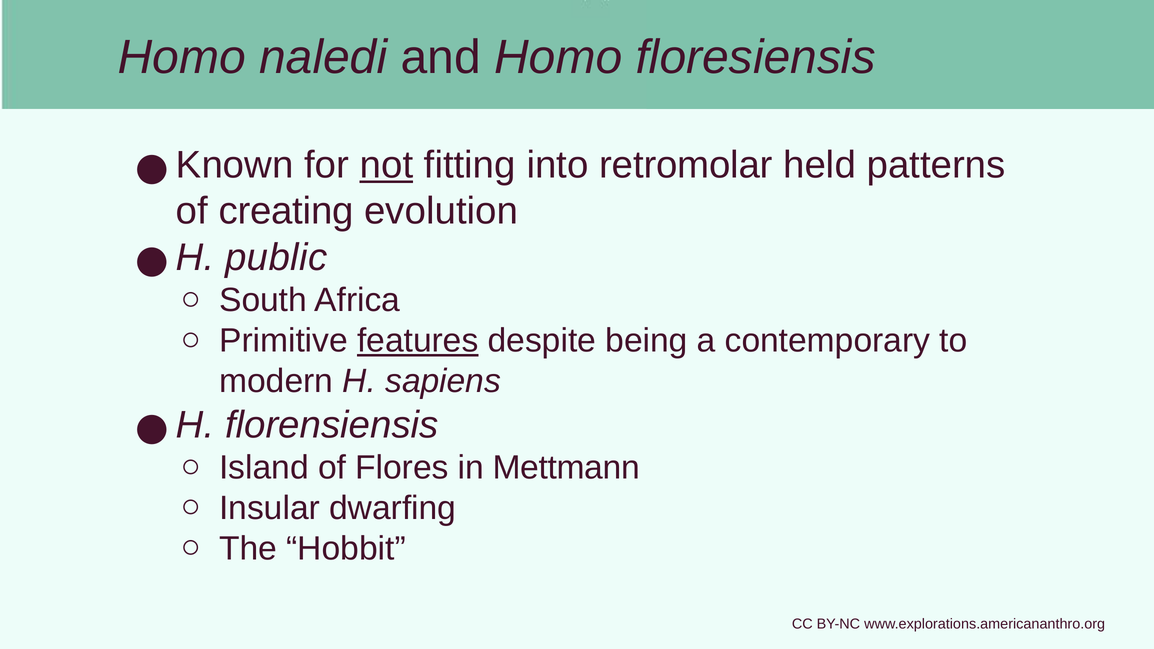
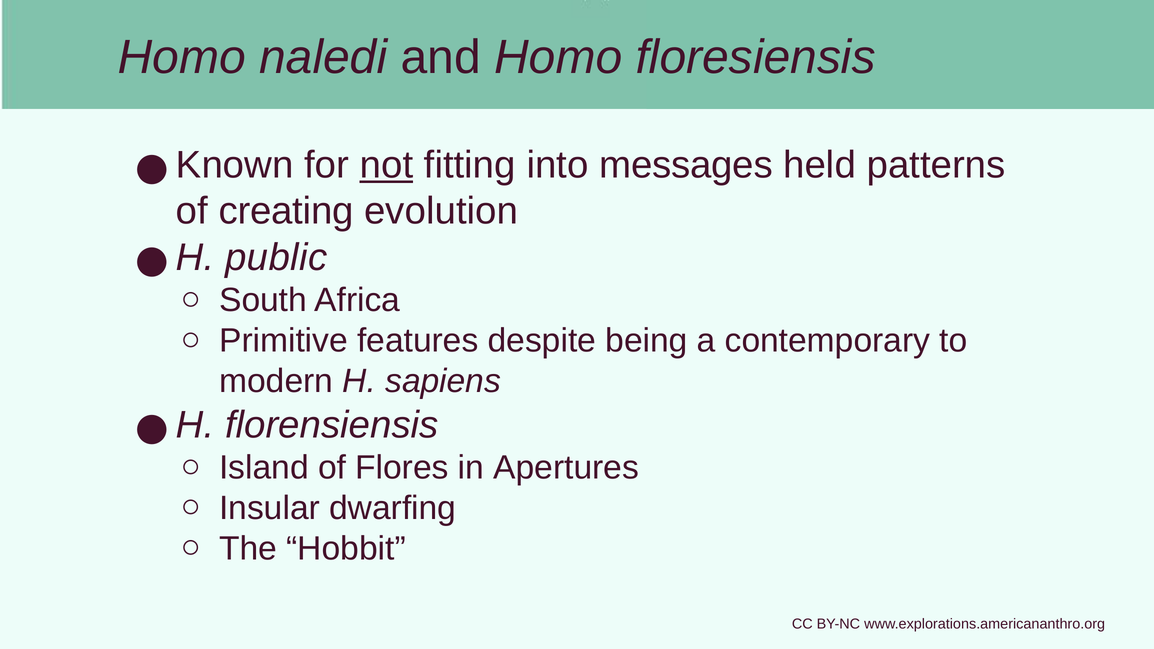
retromolar: retromolar -> messages
features underline: present -> none
Mettmann: Mettmann -> Apertures
